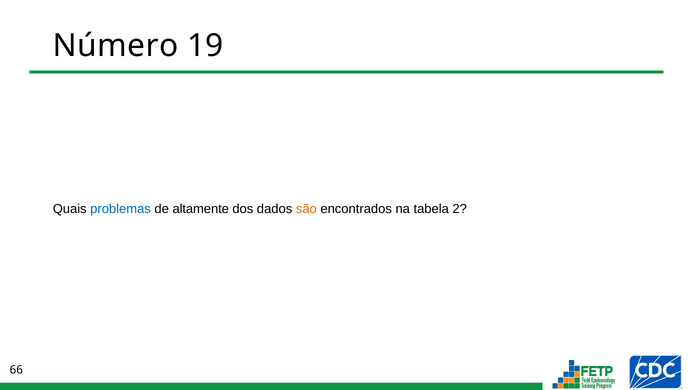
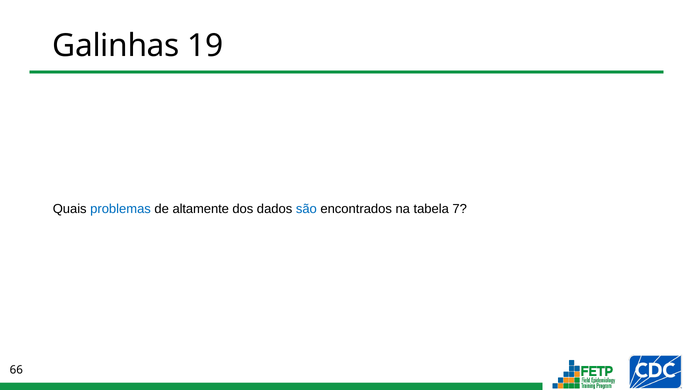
Número: Número -> Galinhas
são colour: orange -> blue
2: 2 -> 7
